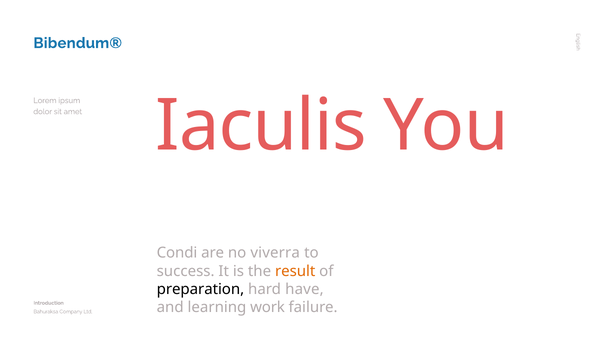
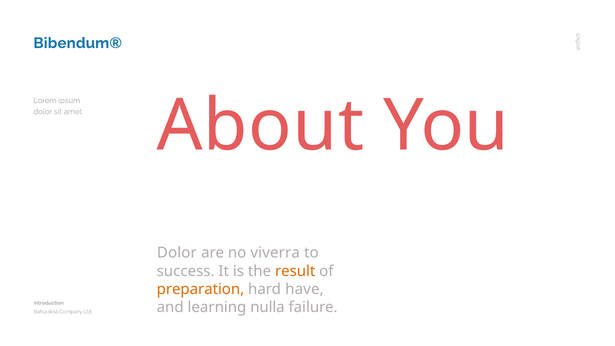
Iaculis: Iaculis -> About
Condi at (177, 253): Condi -> Dolor
preparation colour: black -> orange
work: work -> nulla
